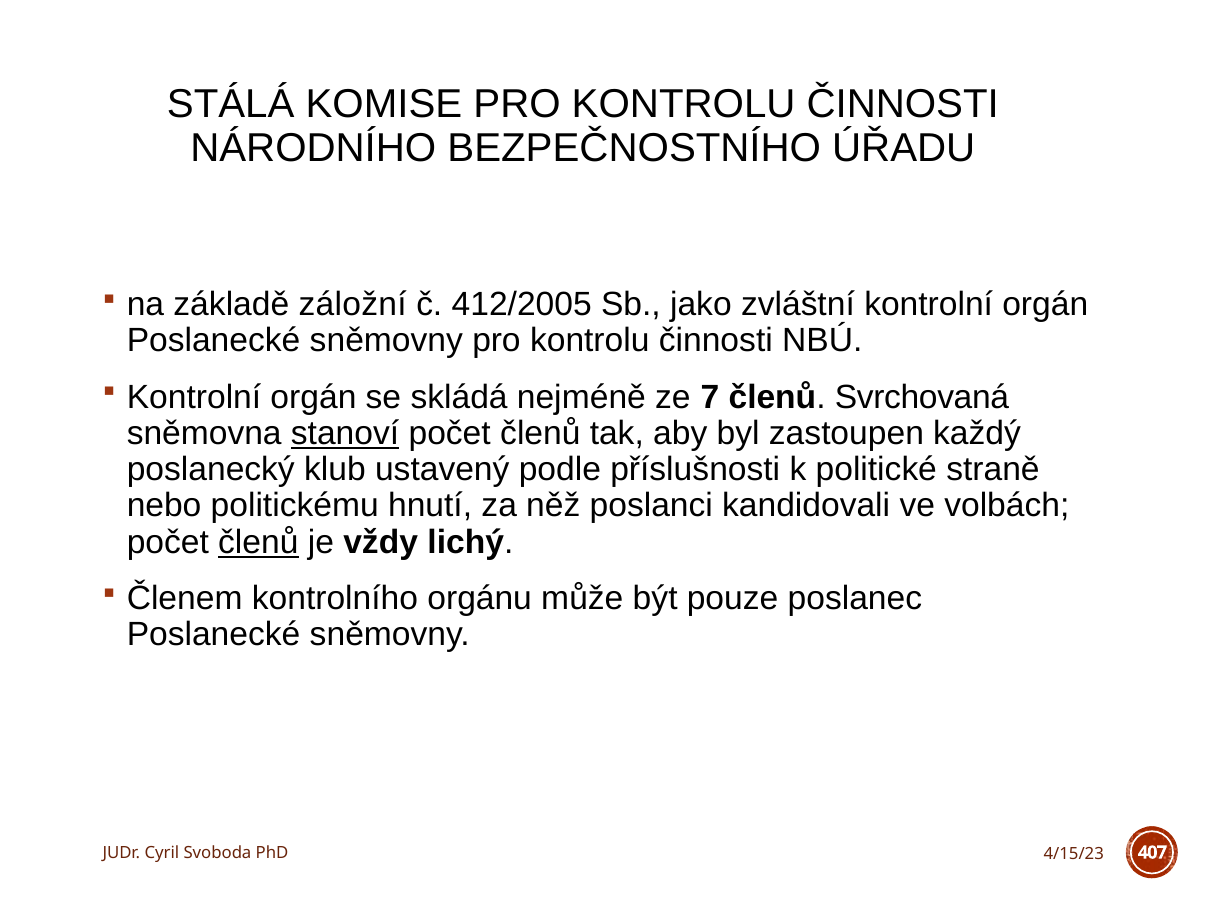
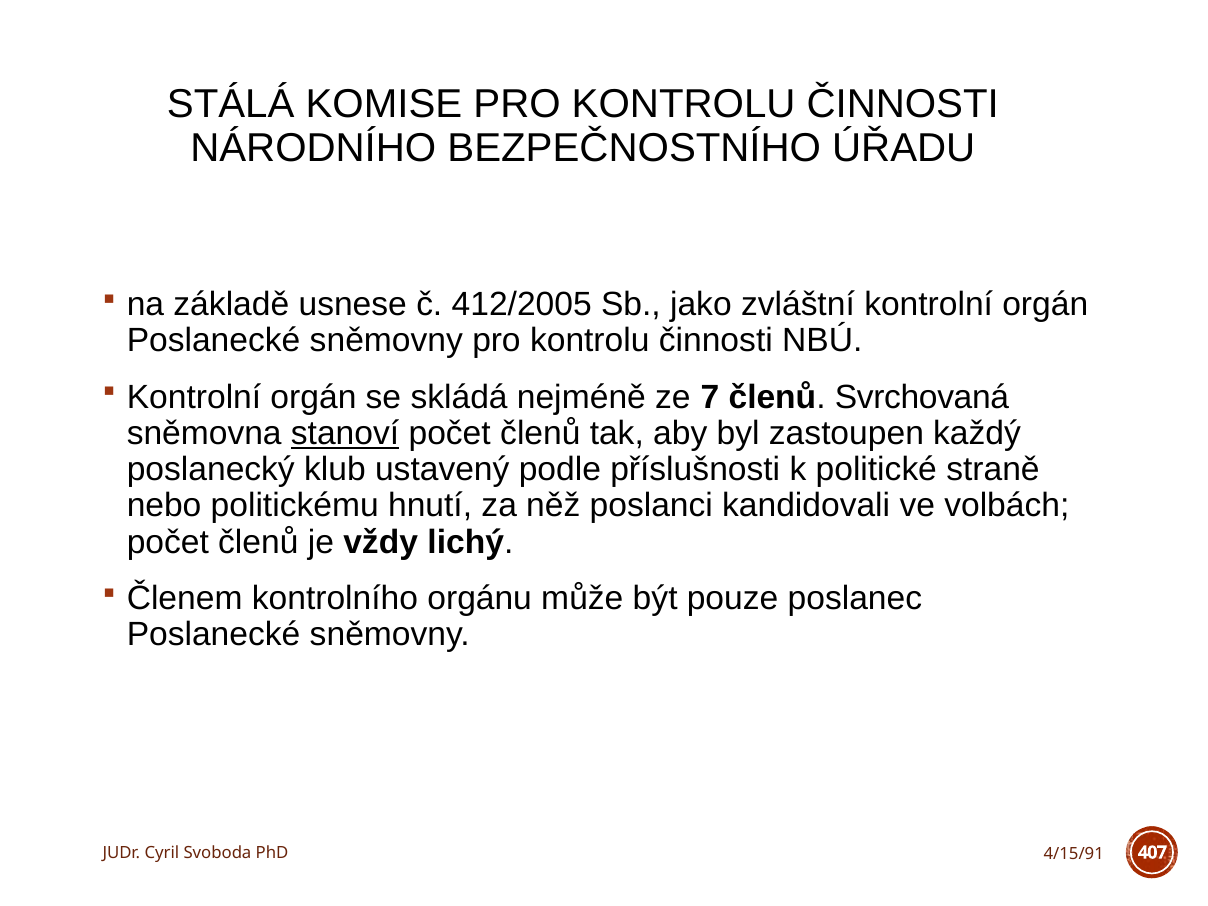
záložní: záložní -> usnese
členů at (258, 542) underline: present -> none
4/15/23: 4/15/23 -> 4/15/91
